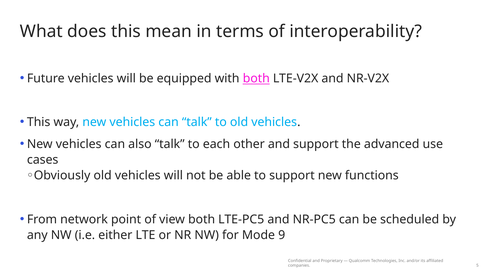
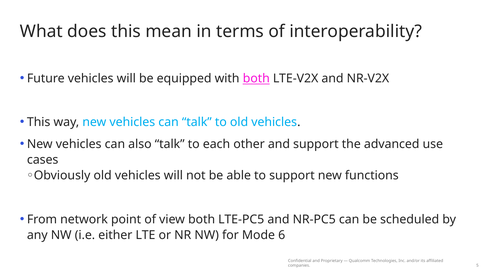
9: 9 -> 6
